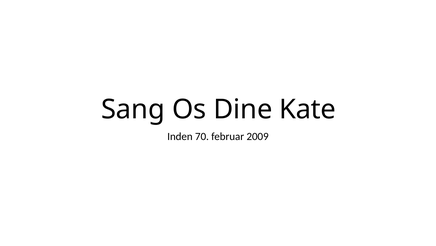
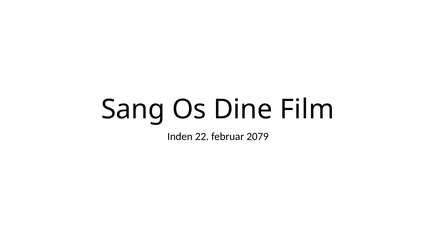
Kate: Kate -> Film
70: 70 -> 22
2009: 2009 -> 2079
